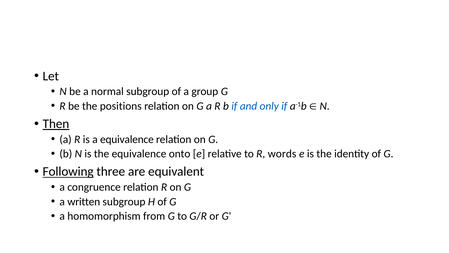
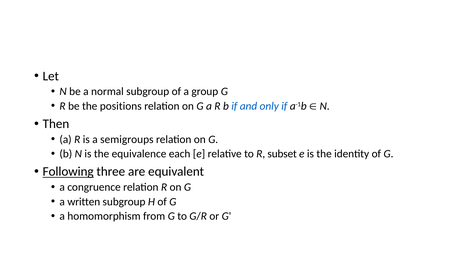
Then underline: present -> none
a equivalence: equivalence -> semigroups
onto: onto -> each
words: words -> subset
